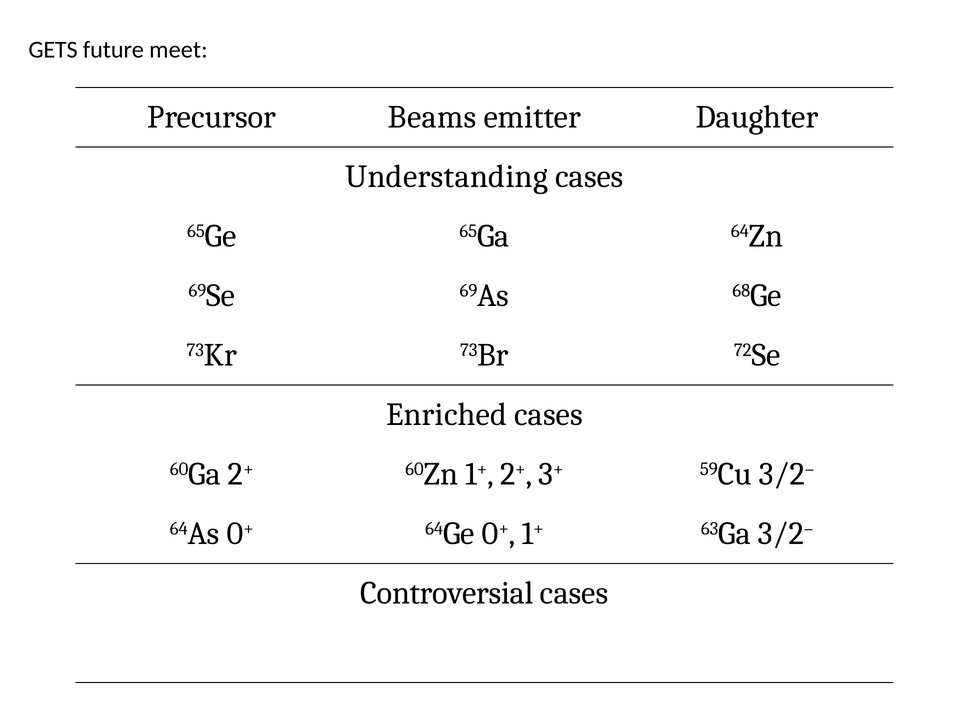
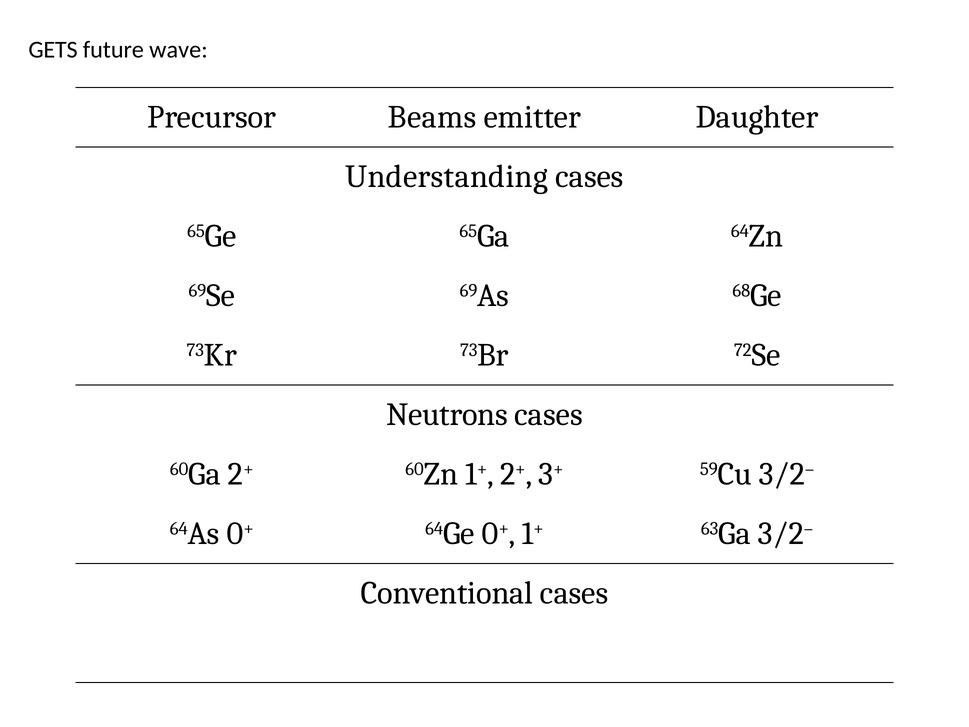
meet: meet -> wave
Enriched: Enriched -> Neutrons
Controversial: Controversial -> Conventional
